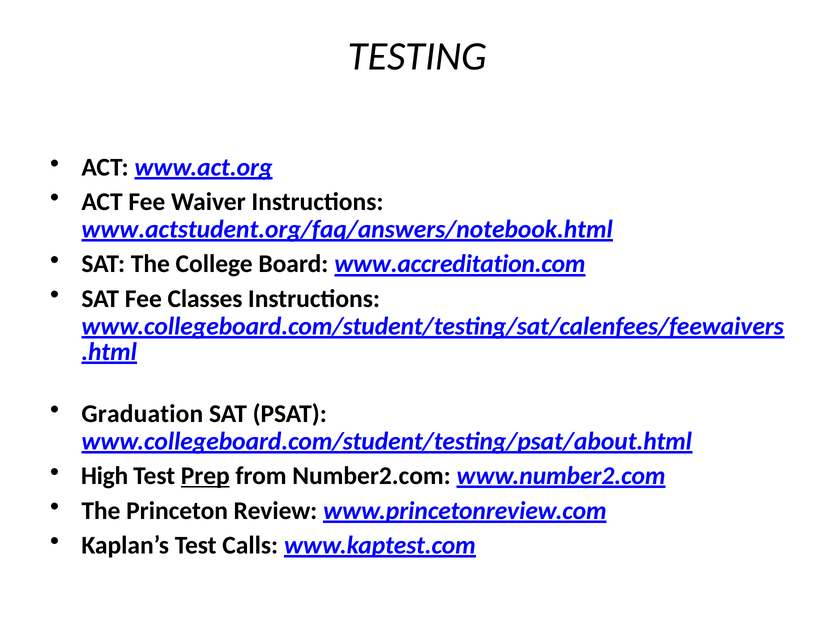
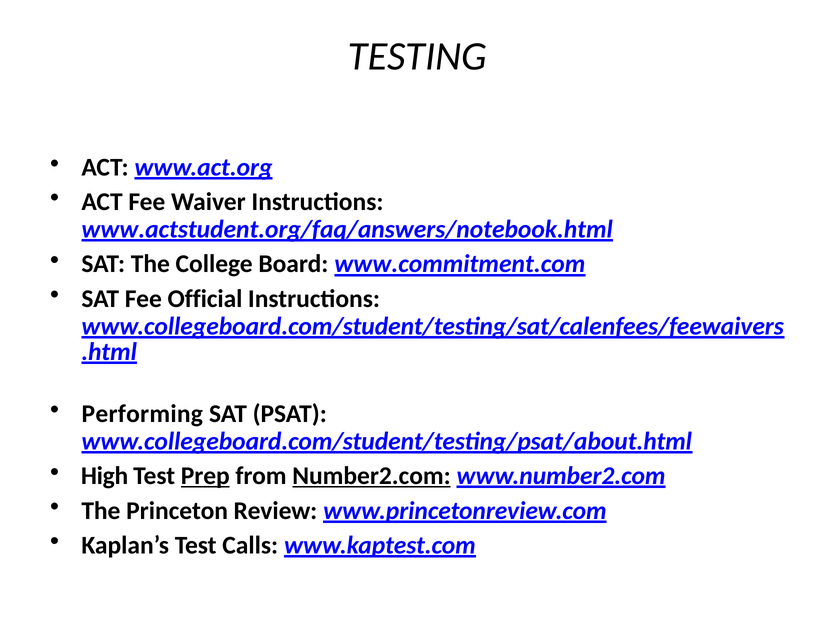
www.accreditation.com: www.accreditation.com -> www.commitment.com
Classes: Classes -> Official
Graduation: Graduation -> Performing
Number2.com underline: none -> present
